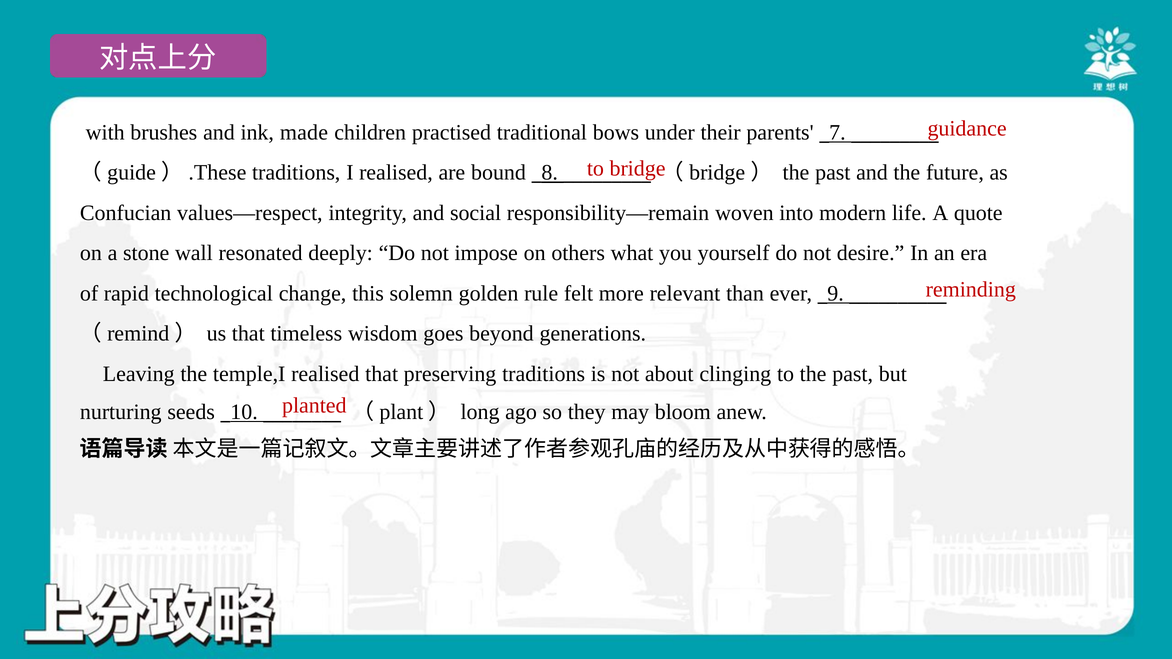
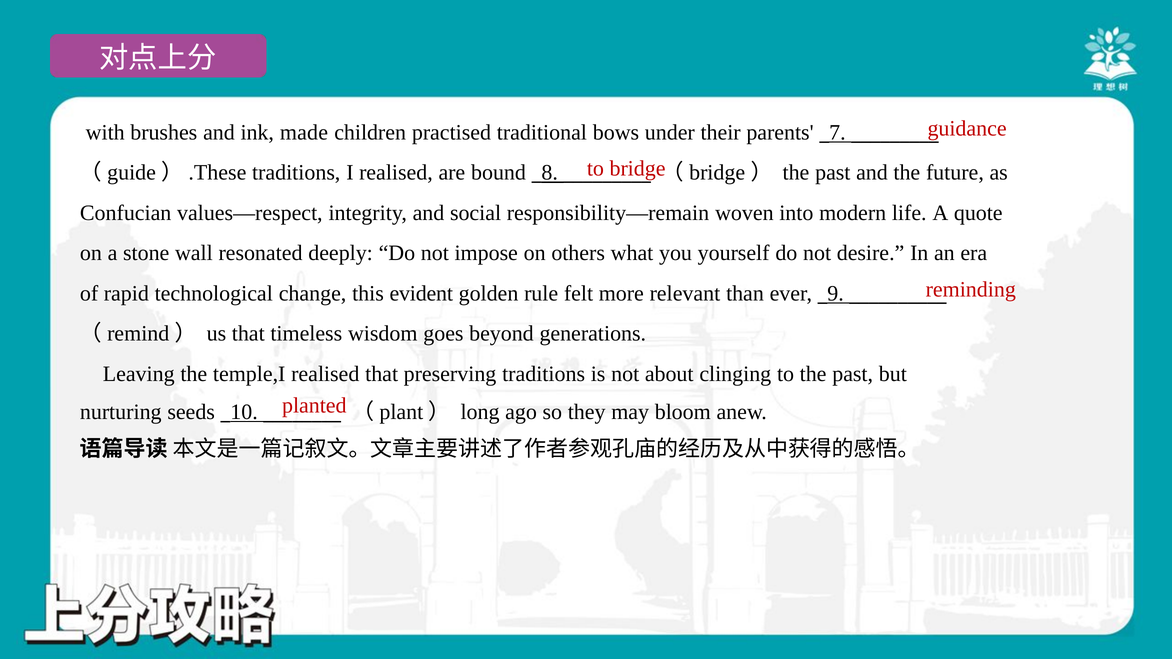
solemn: solemn -> evident
